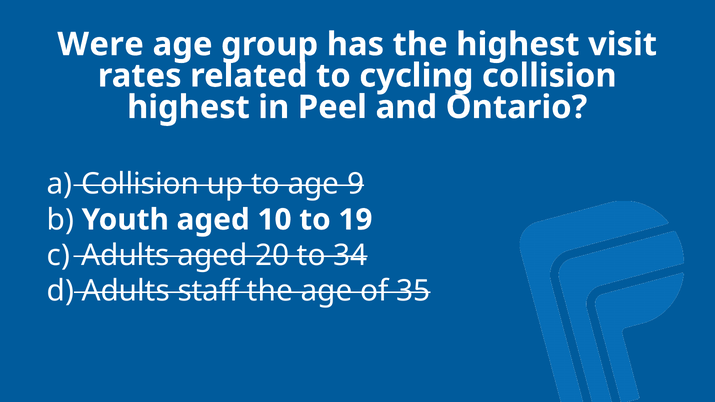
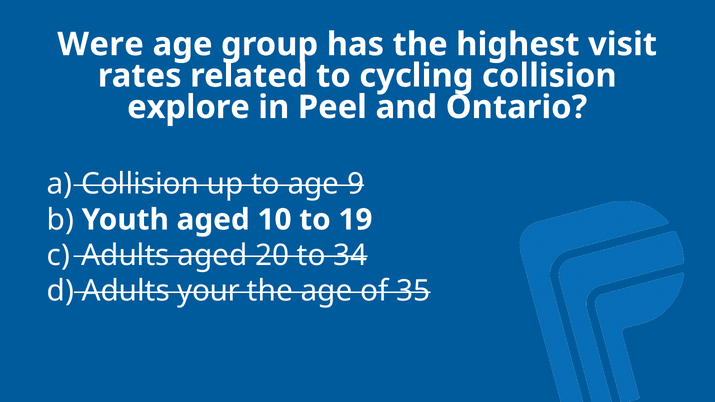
highest at (188, 107): highest -> explore
staff: staff -> your
